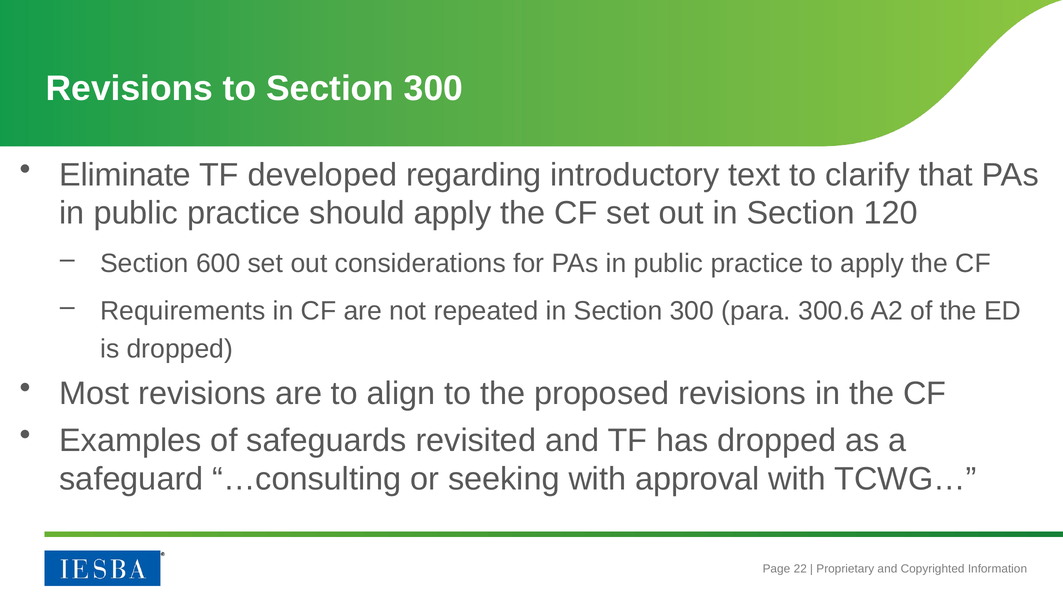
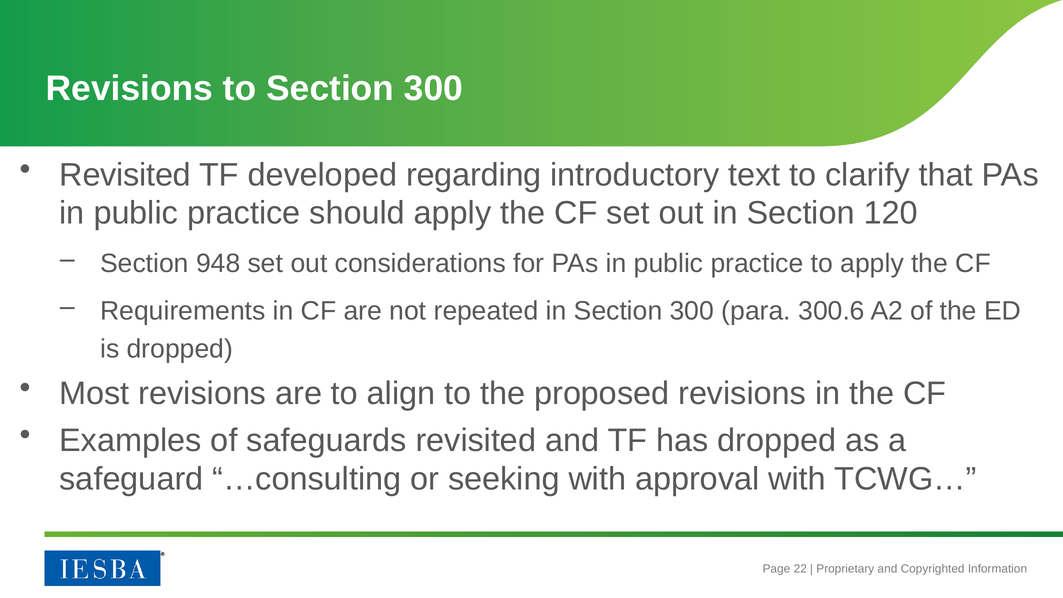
Eliminate at (125, 175): Eliminate -> Revisited
600: 600 -> 948
